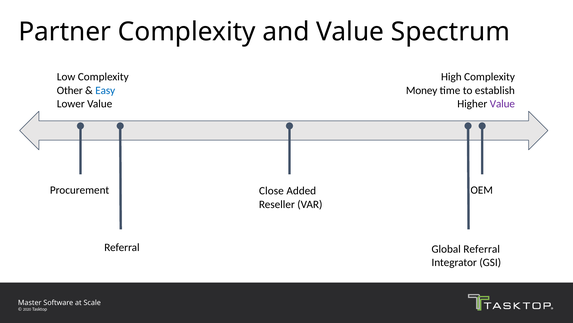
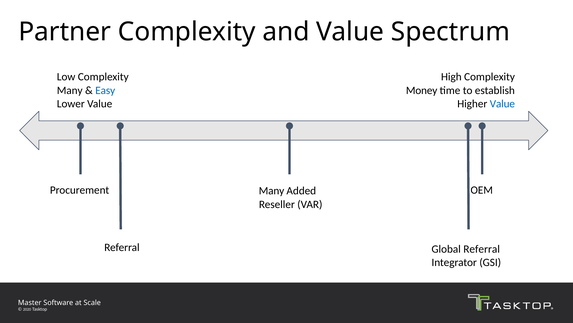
Other at (70, 90): Other -> Many
Value at (502, 104) colour: purple -> blue
Close at (271, 191): Close -> Many
